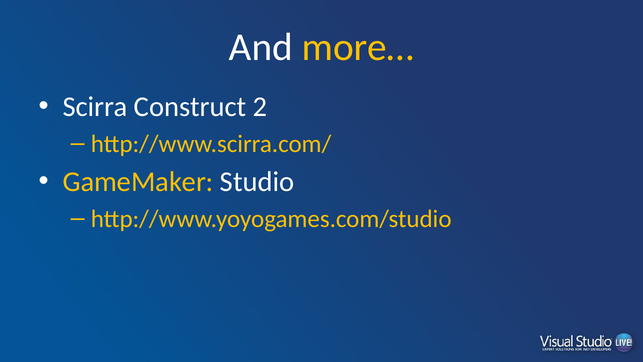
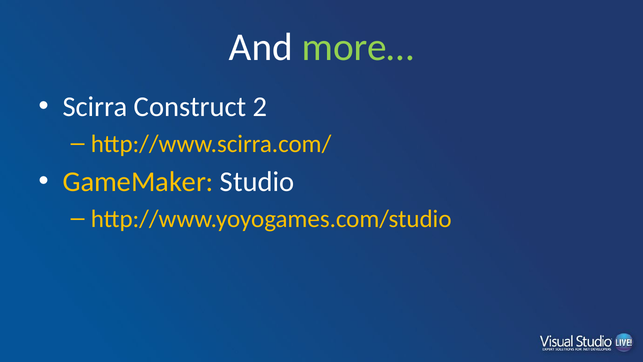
more… colour: yellow -> light green
